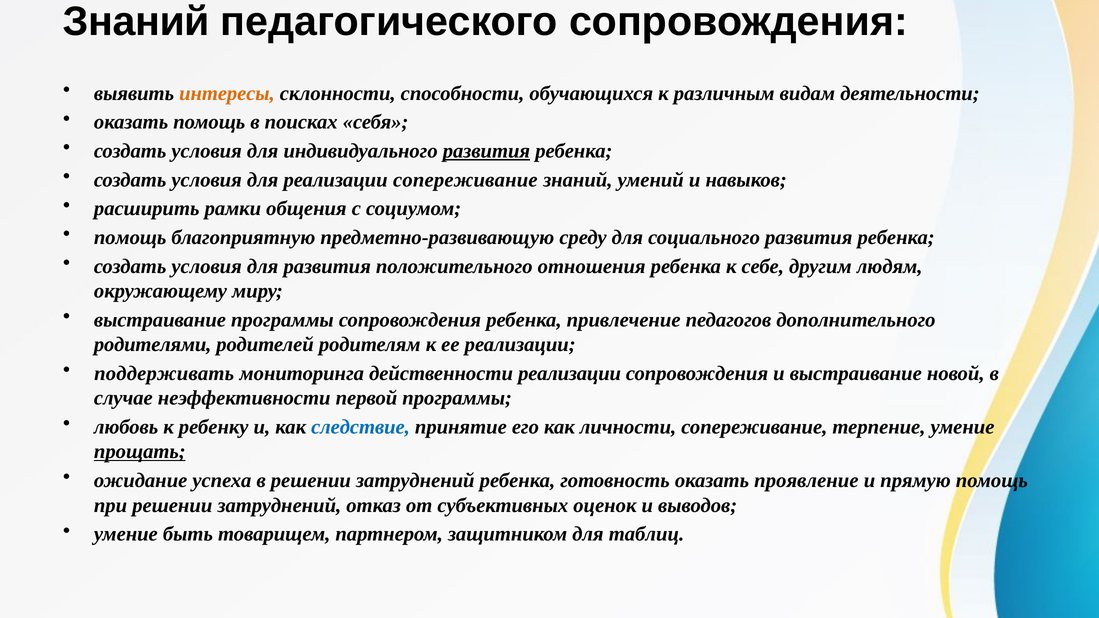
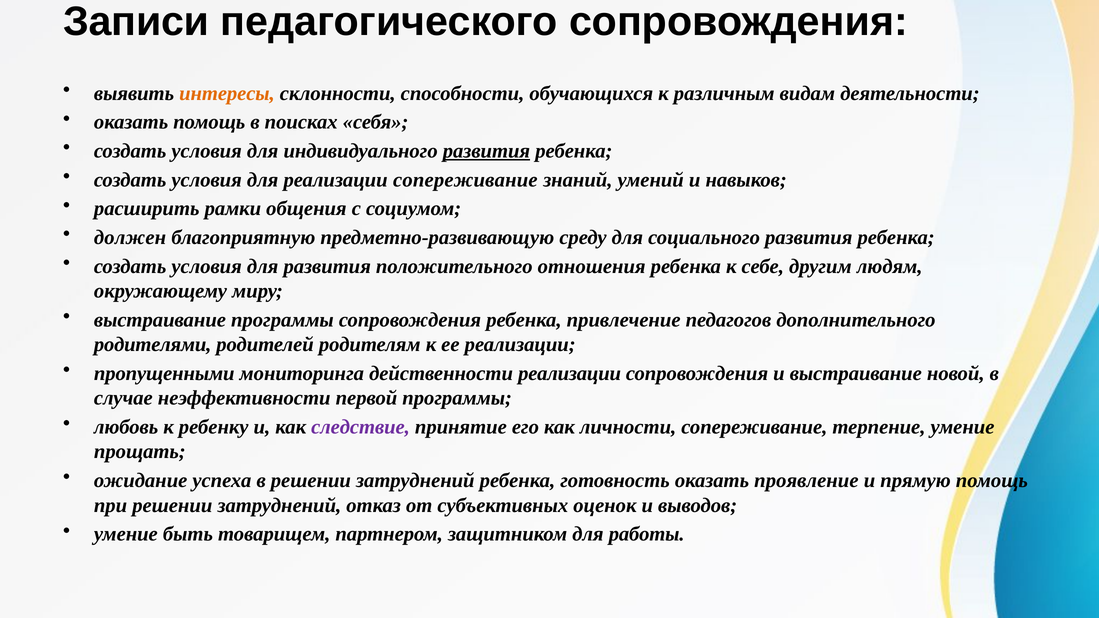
Знаний at (136, 22): Знаний -> Записи
помощь at (130, 238): помощь -> должен
поддерживать: поддерживать -> пропущенными
следствие colour: blue -> purple
прощать underline: present -> none
таблиц: таблиц -> работы
